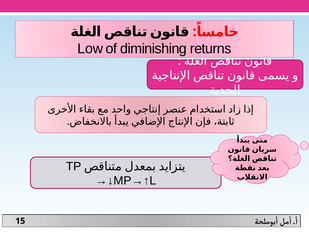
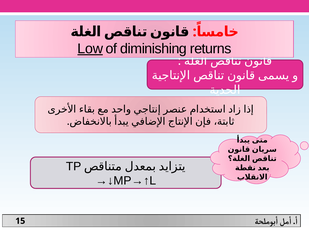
Low underline: none -> present
